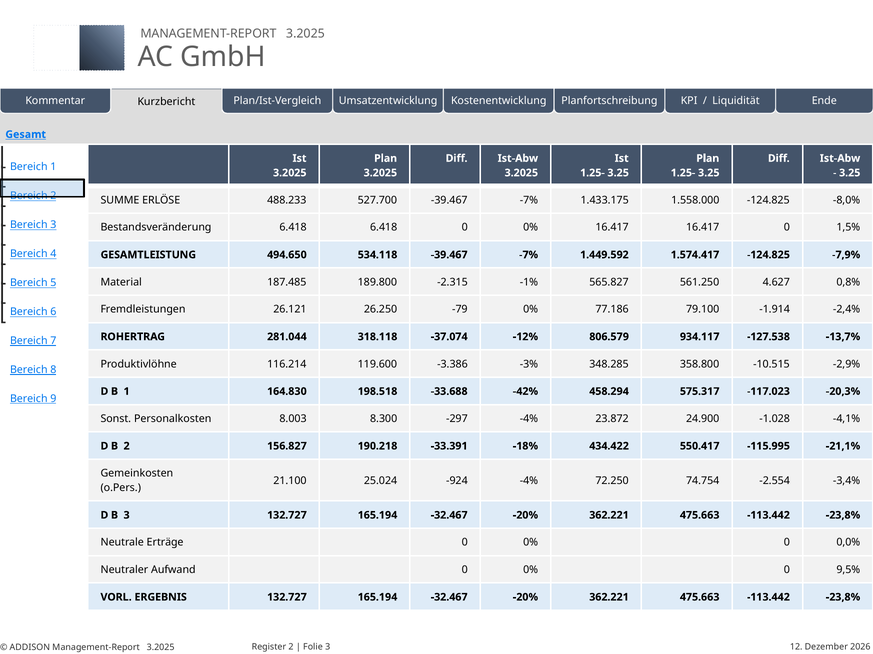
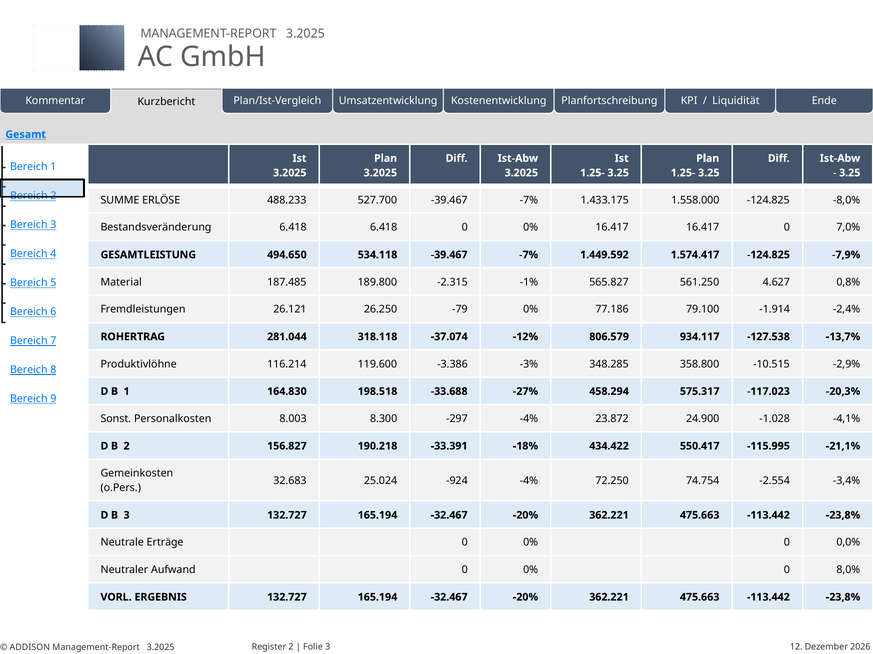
1,5%: 1,5% -> 7,0%
-42%: -42% -> -27%
21.100: 21.100 -> 32.683
9,5%: 9,5% -> 8,0%
